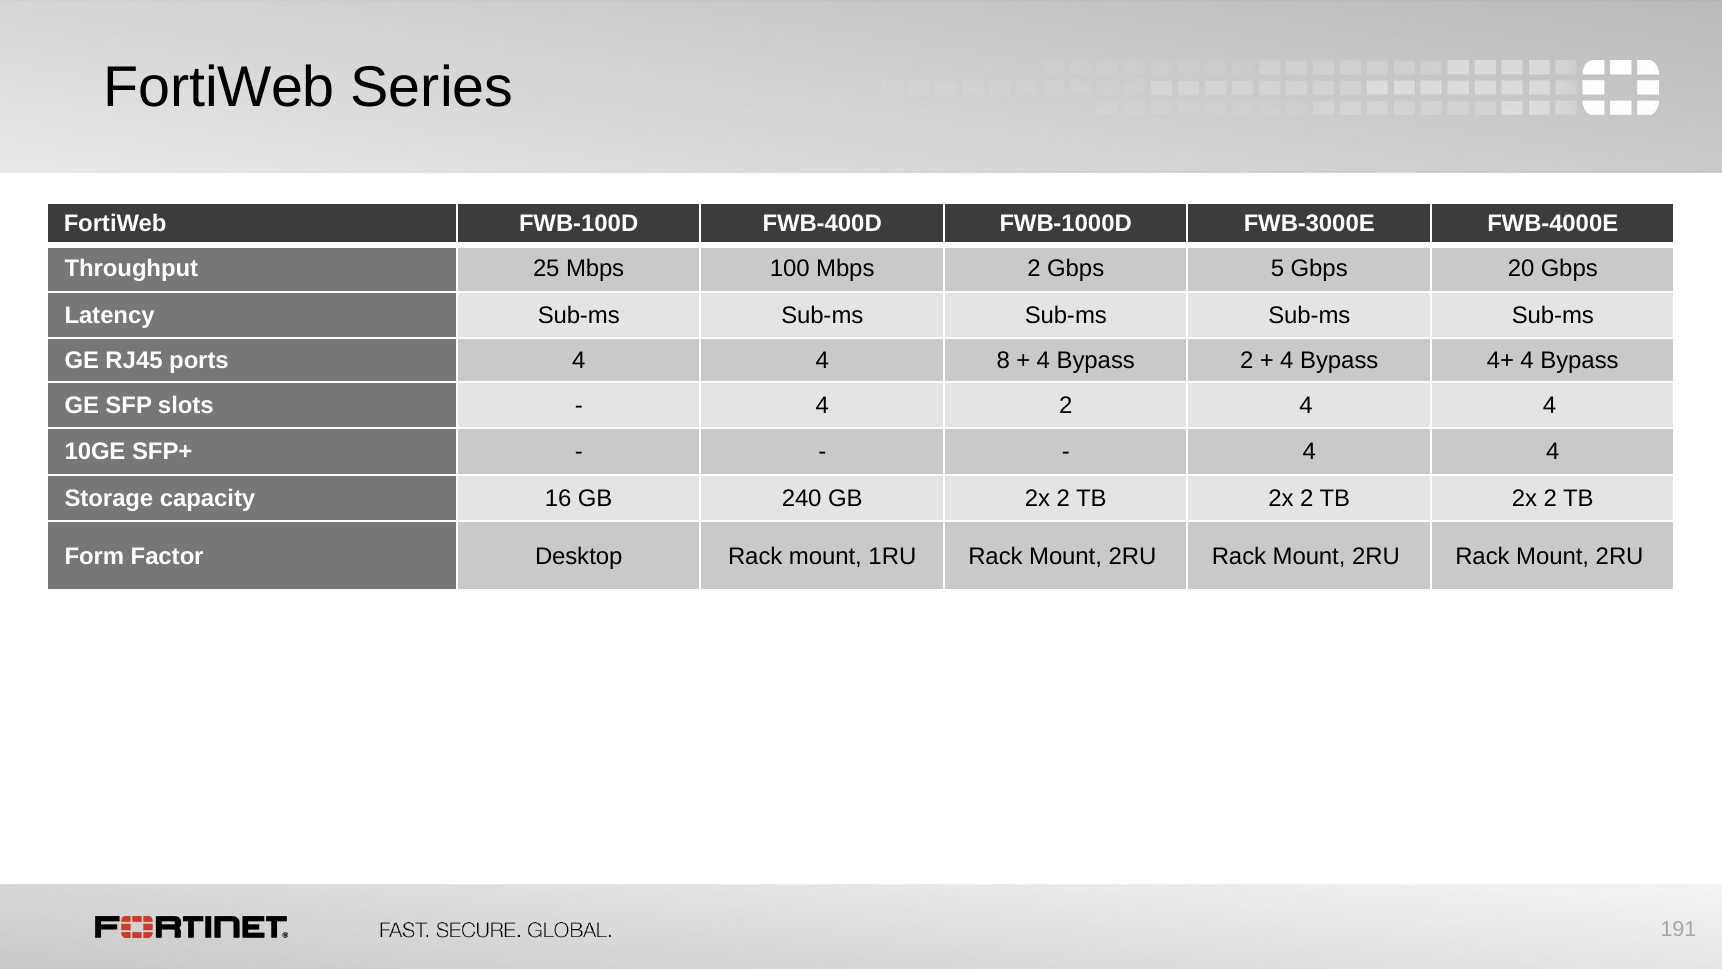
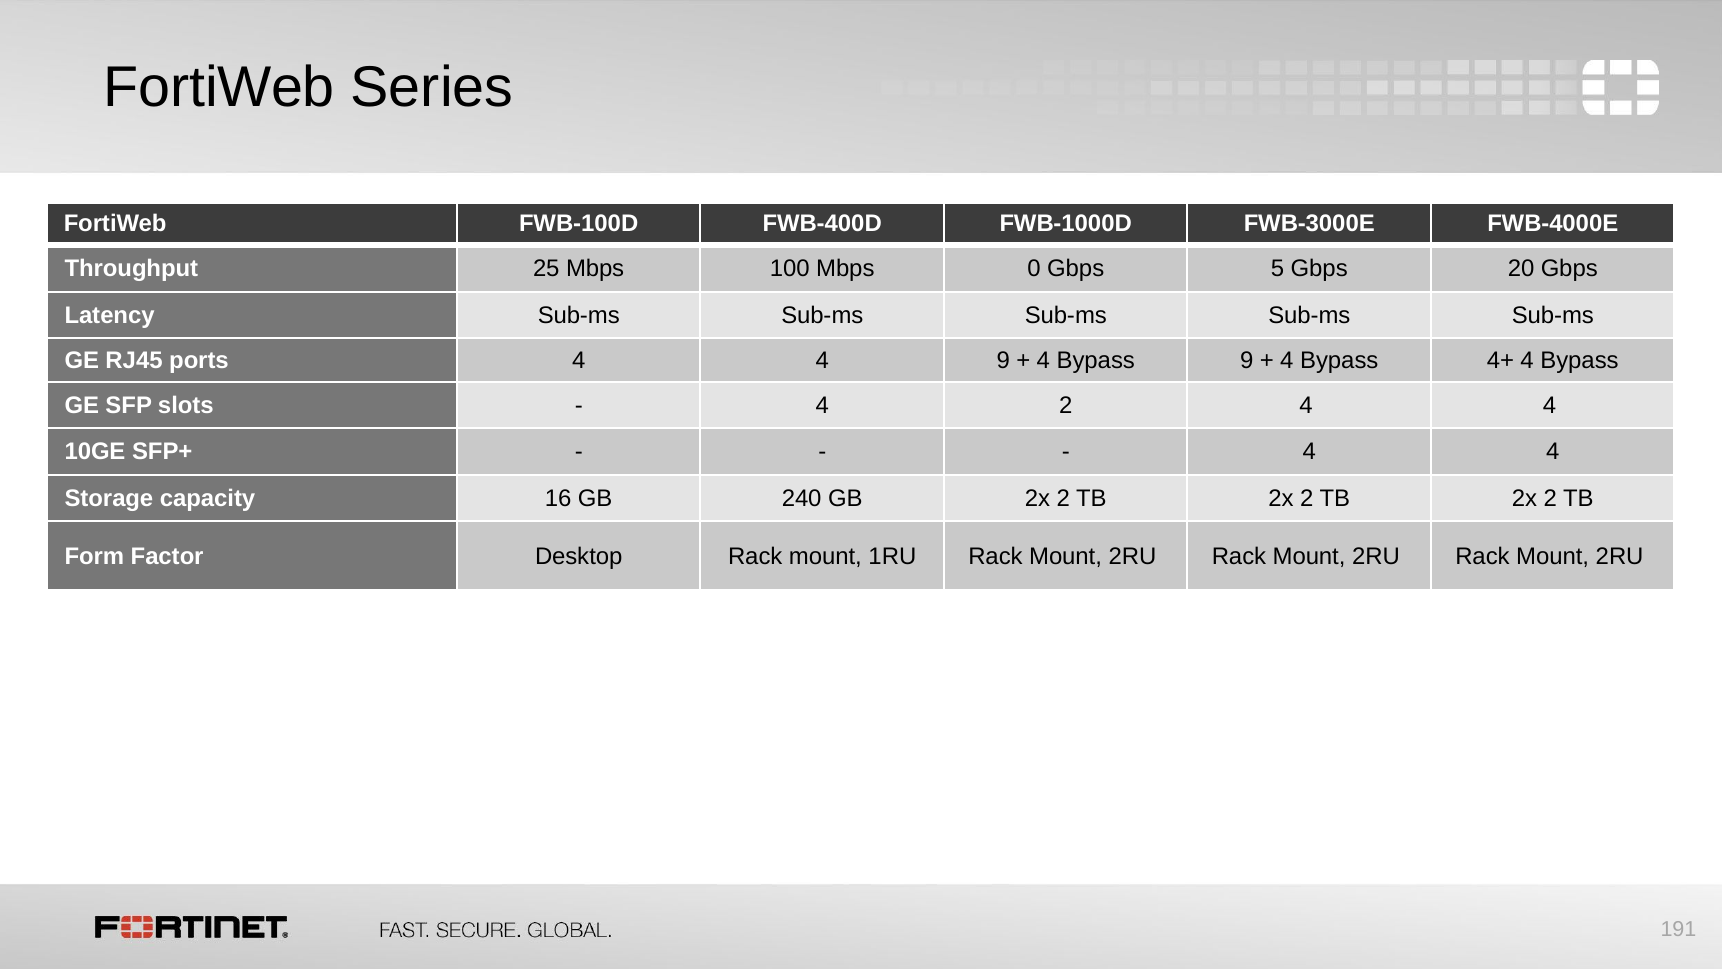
Mbps 2: 2 -> 0
4 8: 8 -> 9
Bypass 2: 2 -> 9
